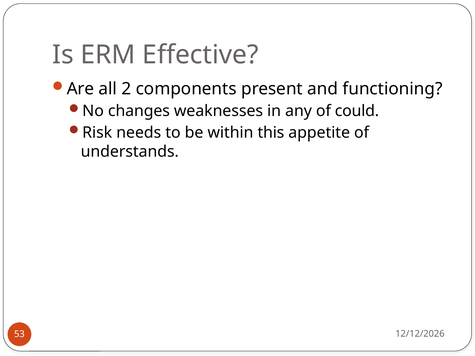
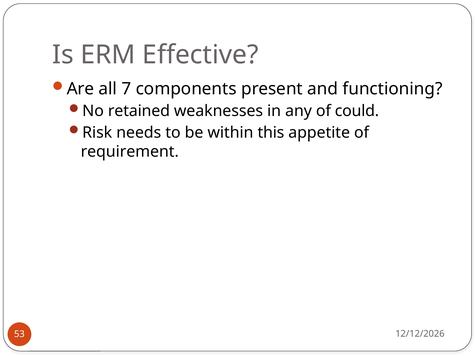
2: 2 -> 7
changes: changes -> retained
understands: understands -> requirement
